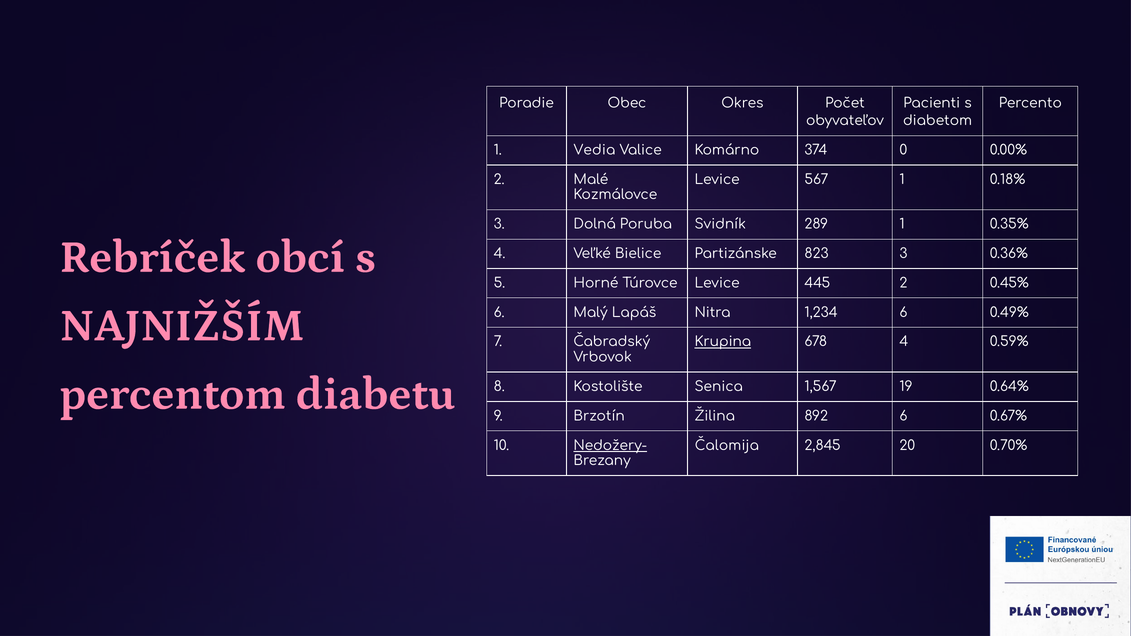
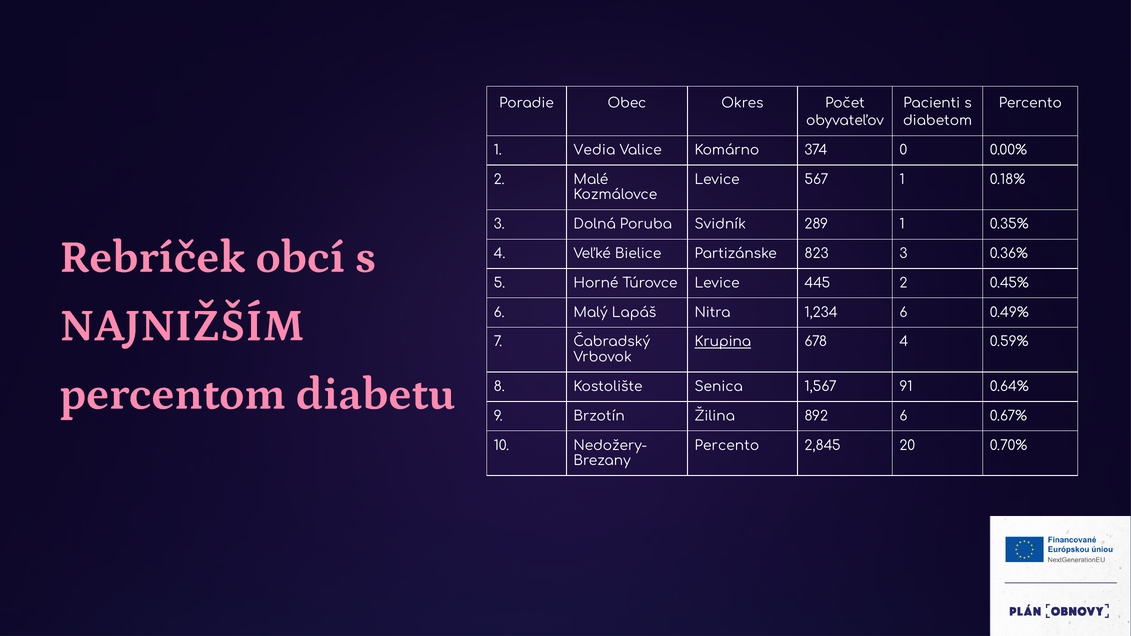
19: 19 -> 91
Nedožery- underline: present -> none
Čalomija at (727, 446): Čalomija -> Percento
